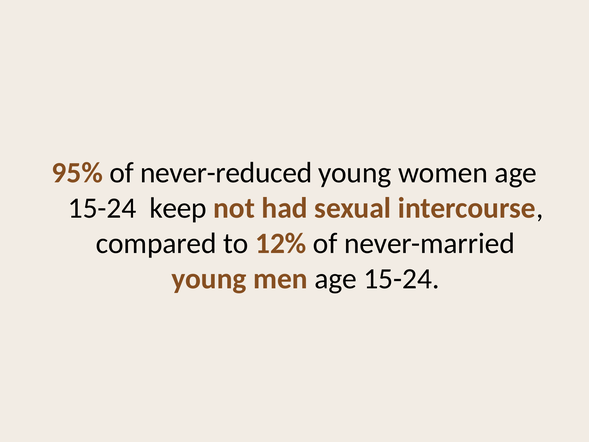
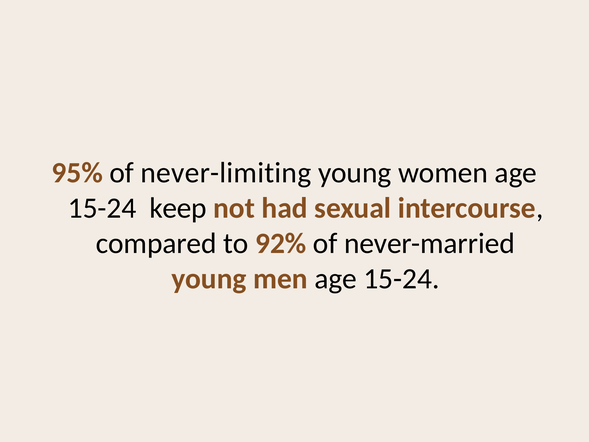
never-reduced: never-reduced -> never-limiting
12%: 12% -> 92%
